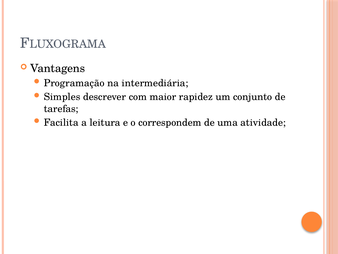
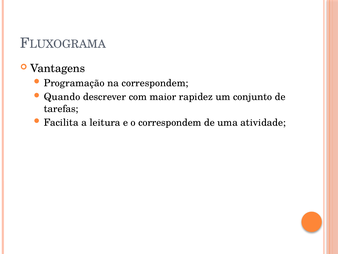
na intermediária: intermediária -> correspondem
Simples: Simples -> Quando
